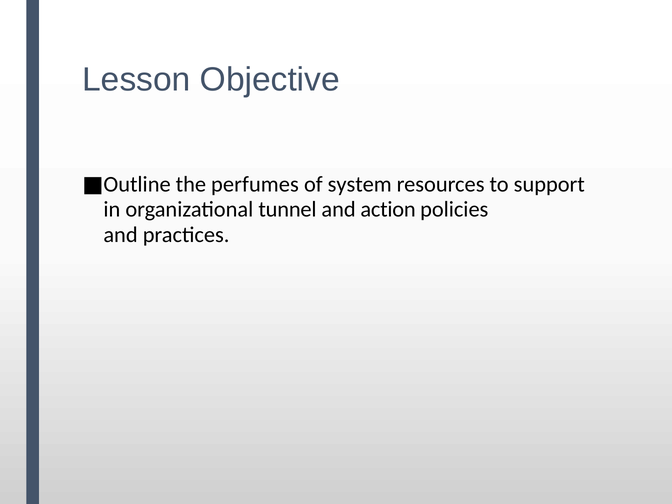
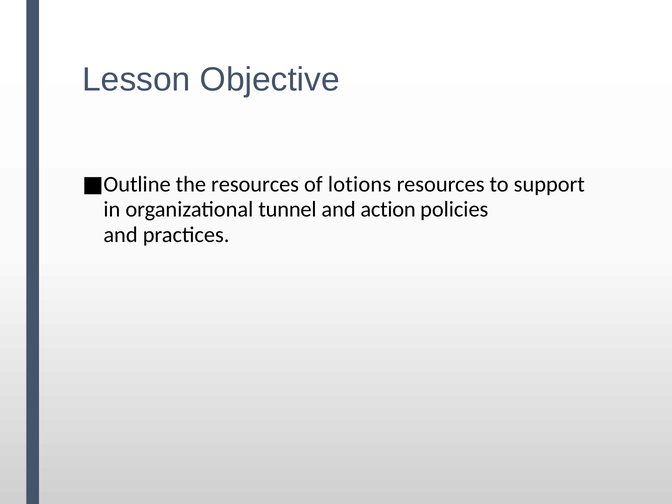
the perfumes: perfumes -> resources
system: system -> lotions
